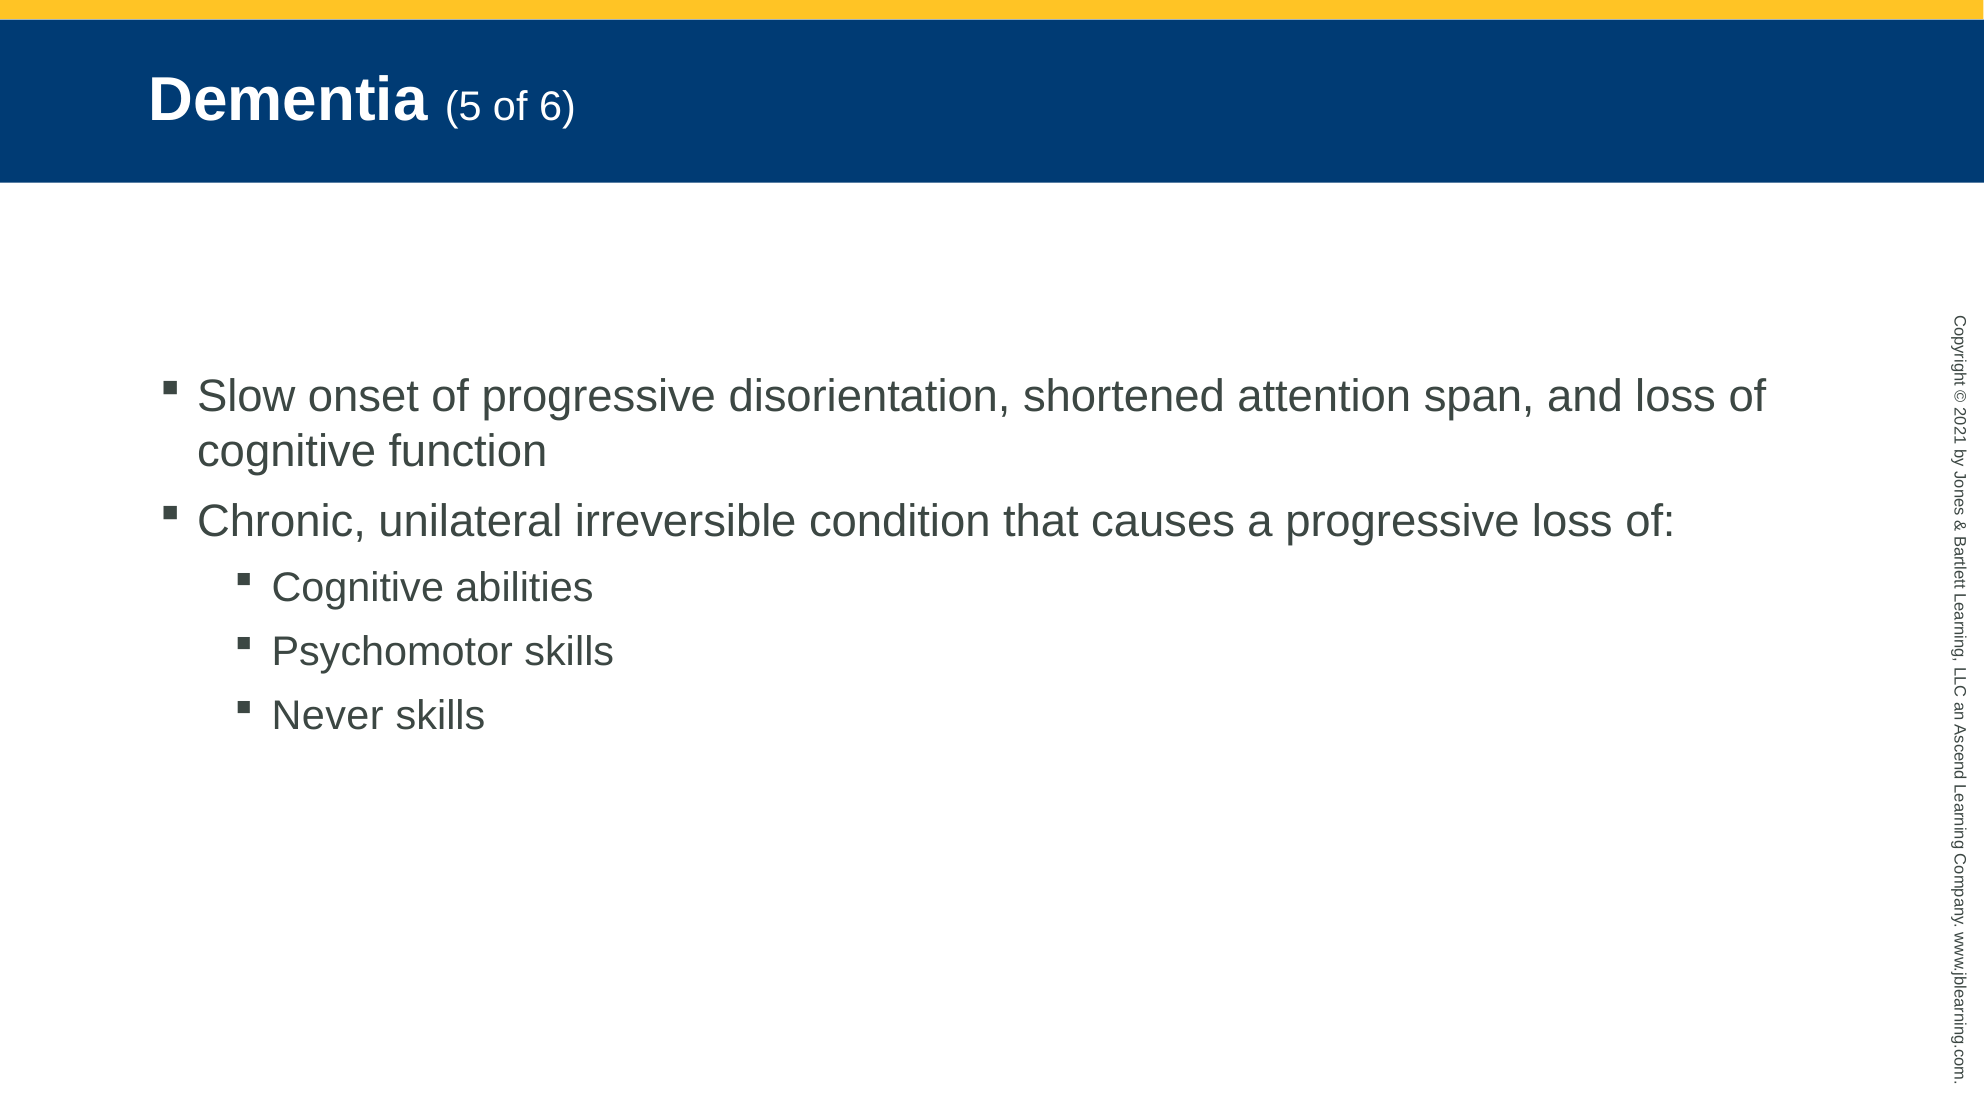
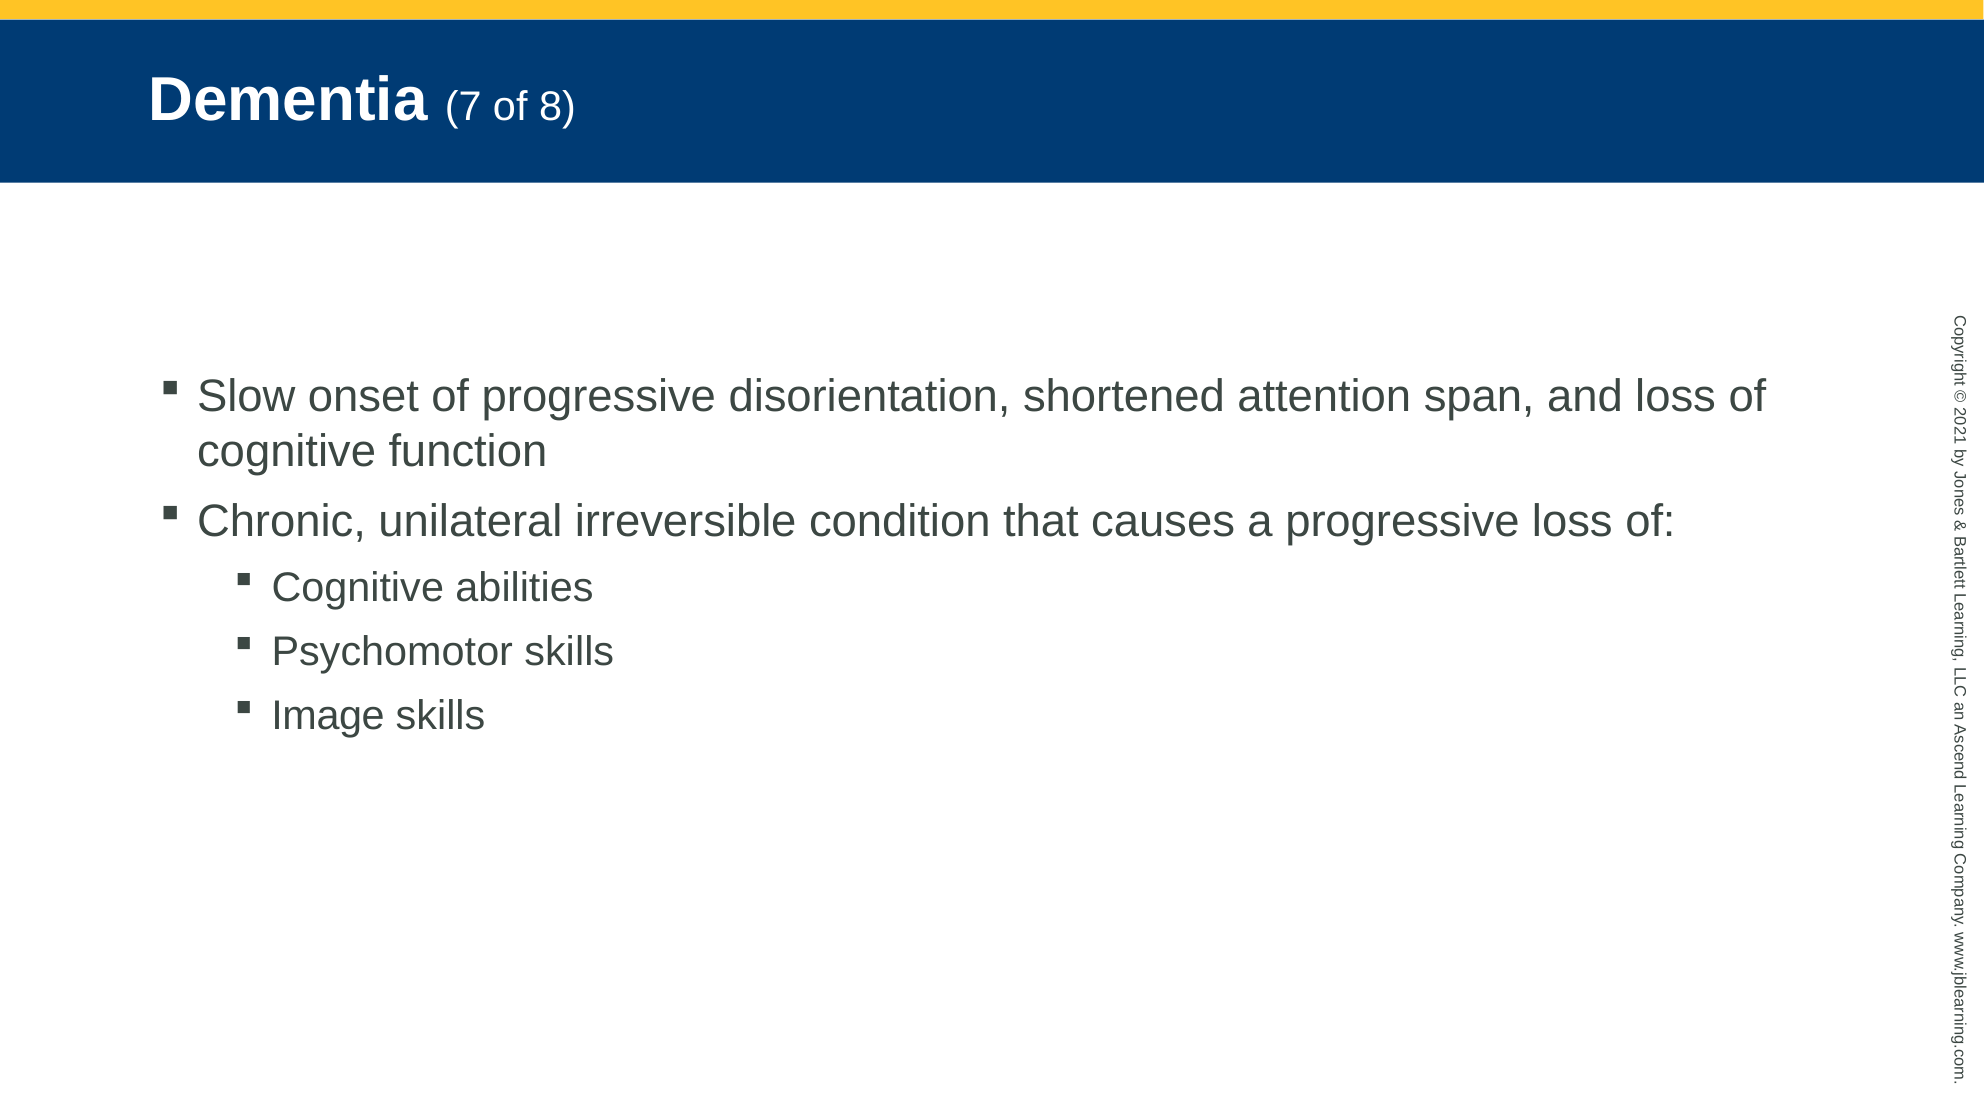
5: 5 -> 7
6: 6 -> 8
Never: Never -> Image
